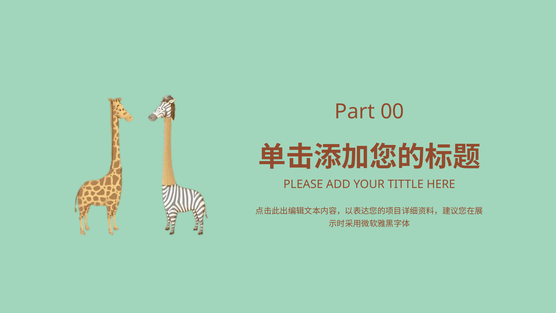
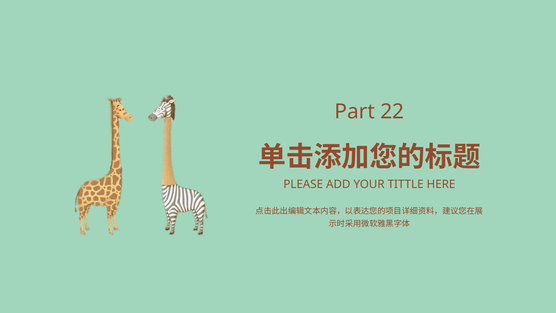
00: 00 -> 22
